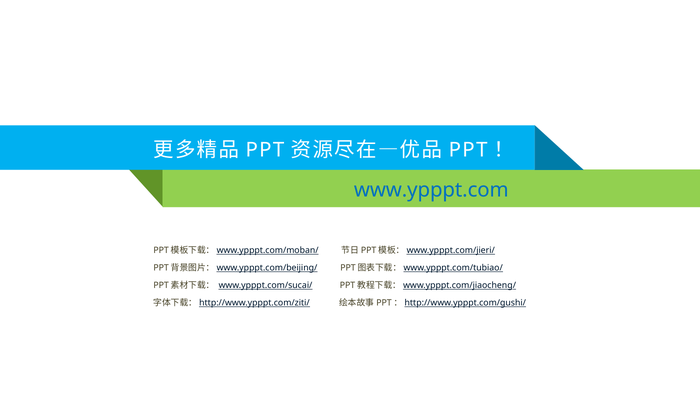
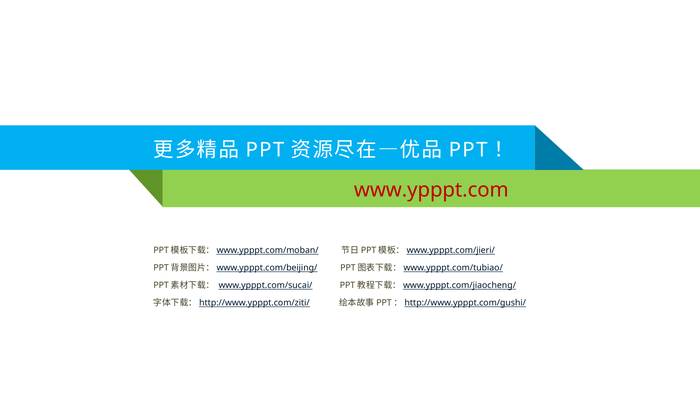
www.ypppt.com colour: blue -> red
